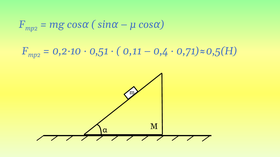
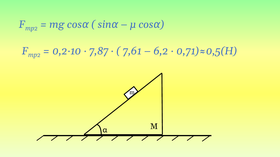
0,51: 0,51 -> 7,87
0,11: 0,11 -> 7,61
0,4: 0,4 -> 6,2
